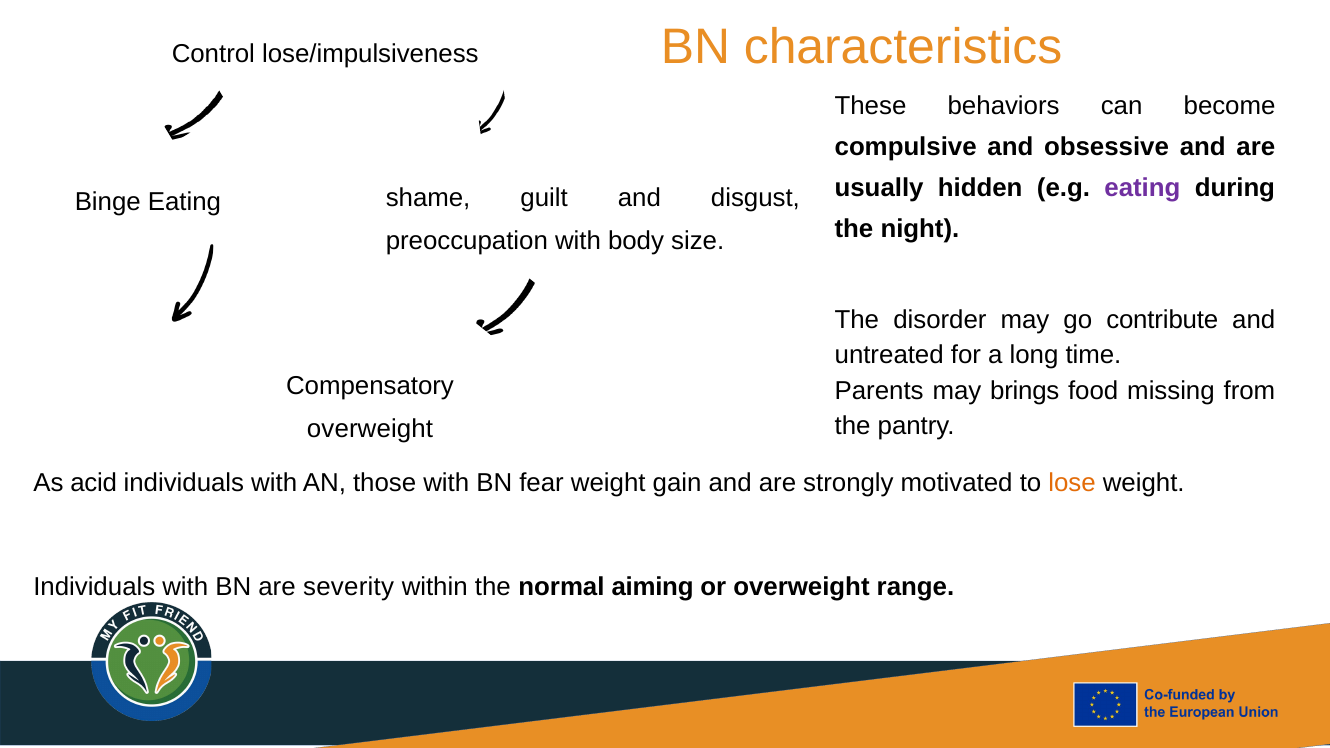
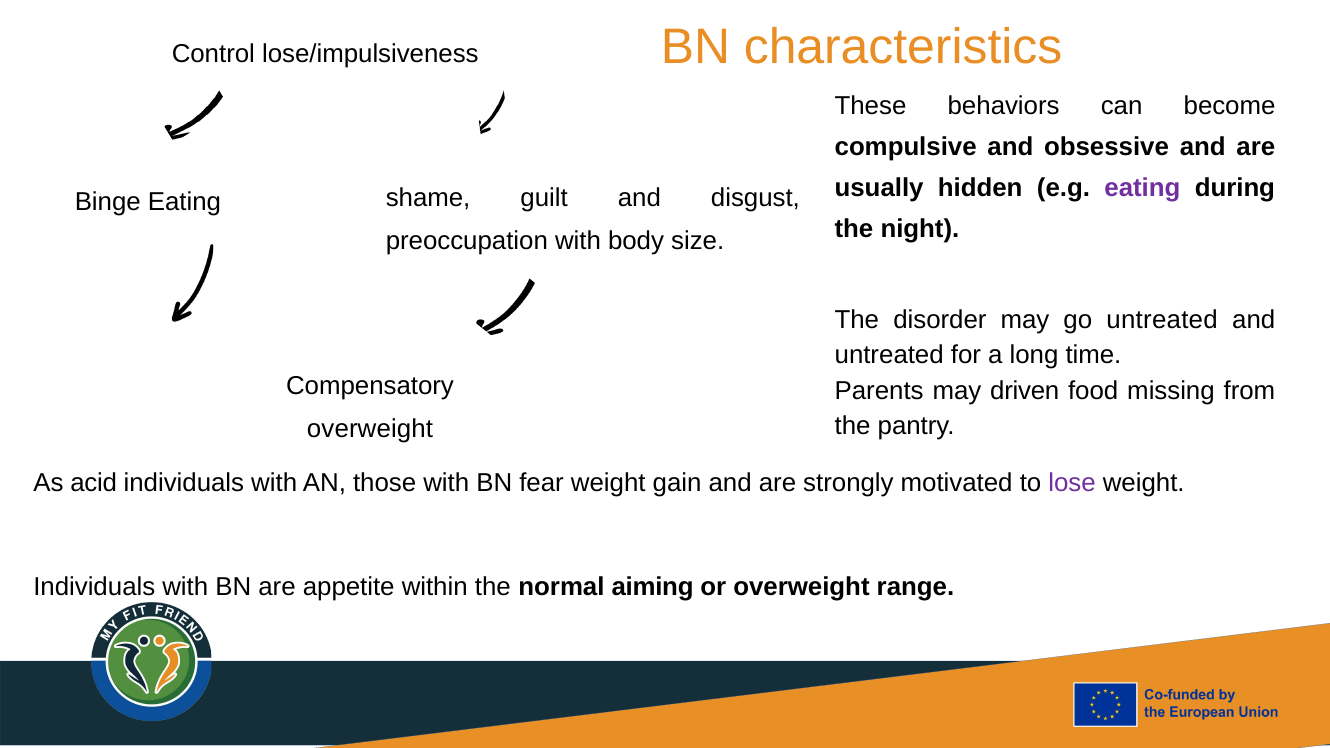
go contribute: contribute -> untreated
brings: brings -> driven
lose colour: orange -> purple
severity: severity -> appetite
